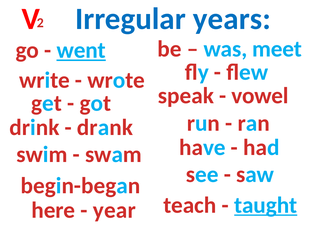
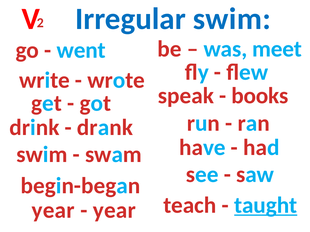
Irregular years: years -> swim
went underline: present -> none
vowel: vowel -> books
here at (53, 211): here -> year
